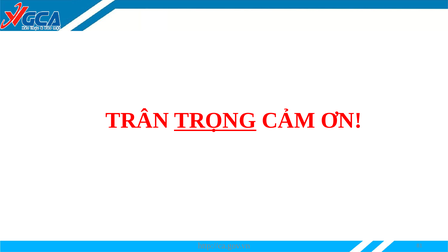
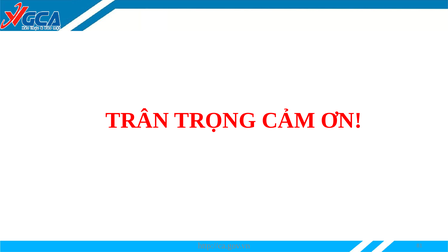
TRỌNG underline: present -> none
